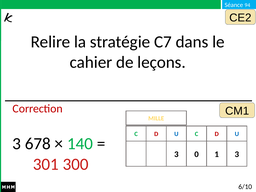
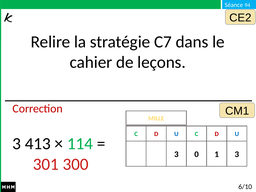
678: 678 -> 413
140: 140 -> 114
